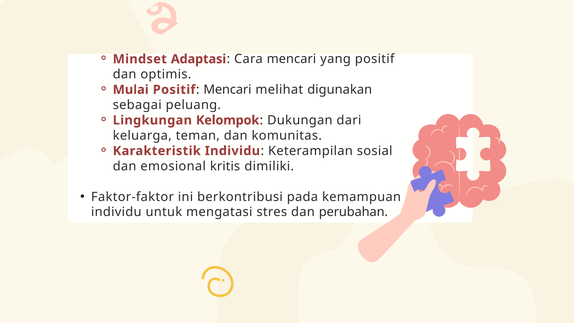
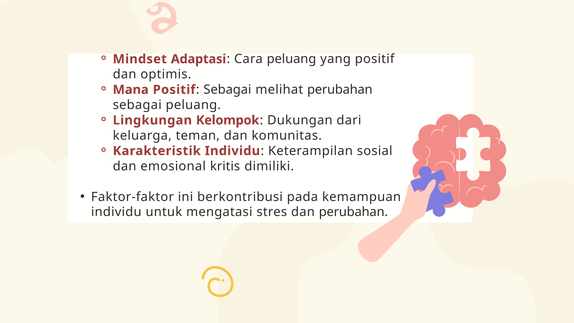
Cara mencari: mencari -> peluang
Mulai: Mulai -> Mana
Mencari at (227, 90): Mencari -> Sebagai
melihat digunakan: digunakan -> perubahan
